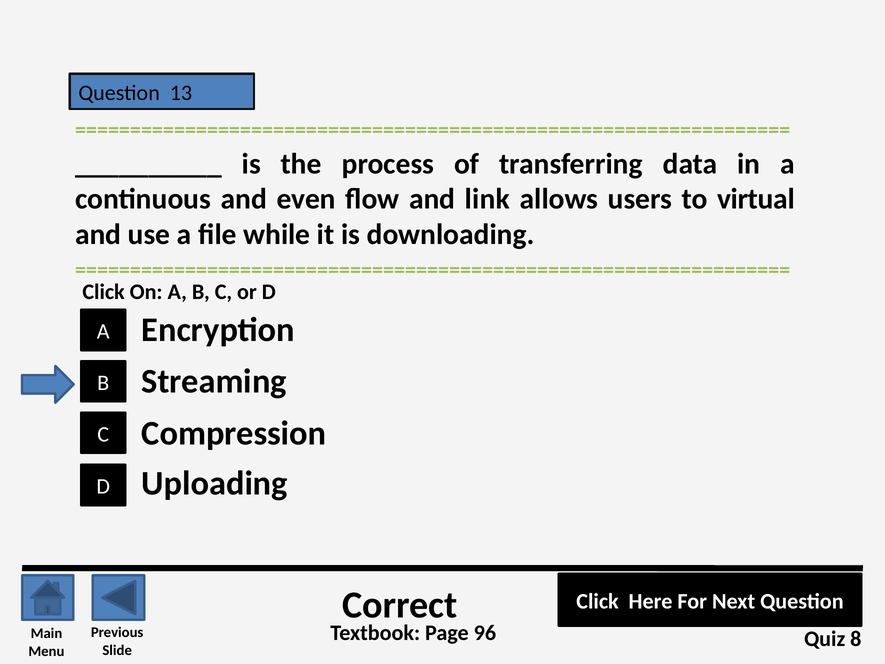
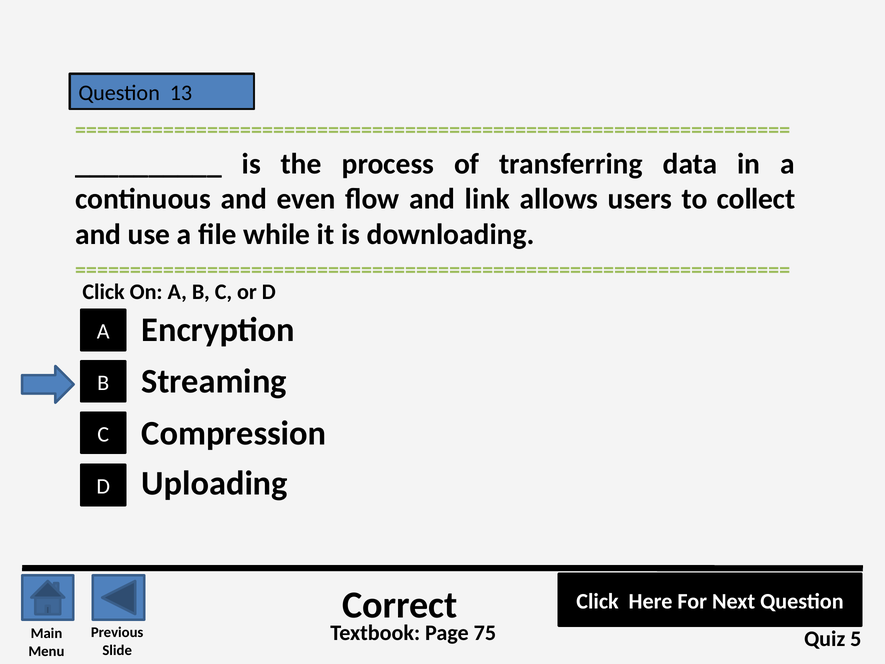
virtual: virtual -> collect
96: 96 -> 75
8: 8 -> 5
